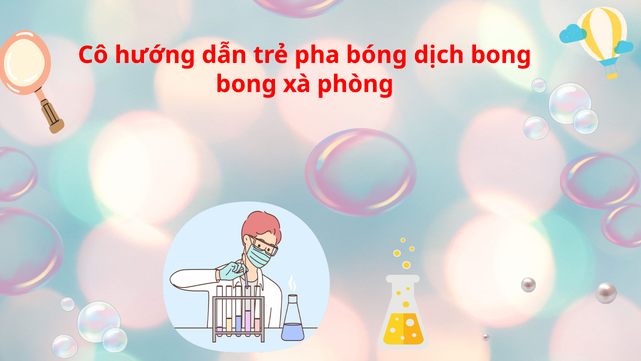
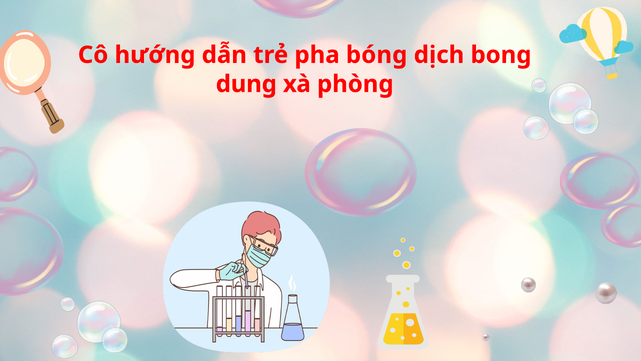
bong at (246, 84): bong -> dung
